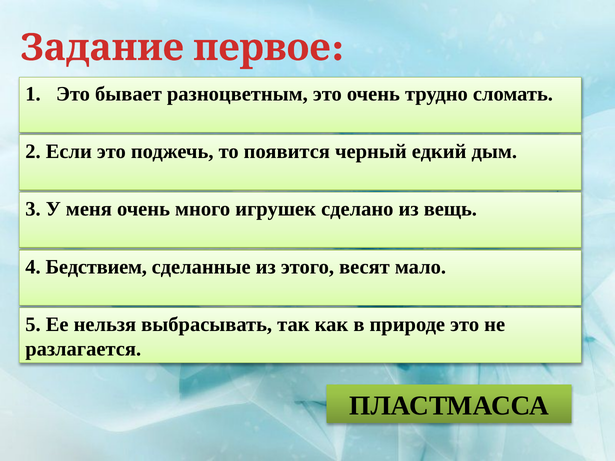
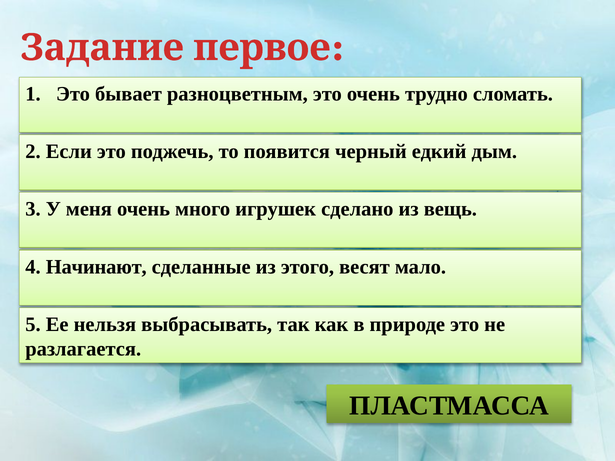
Бедствием: Бедствием -> Начинают
